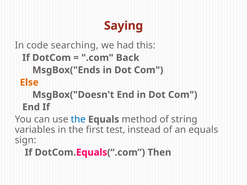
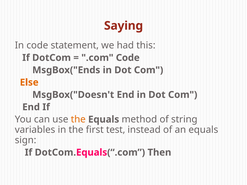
searching: searching -> statement
.com Back: Back -> Code
the at (78, 120) colour: blue -> orange
